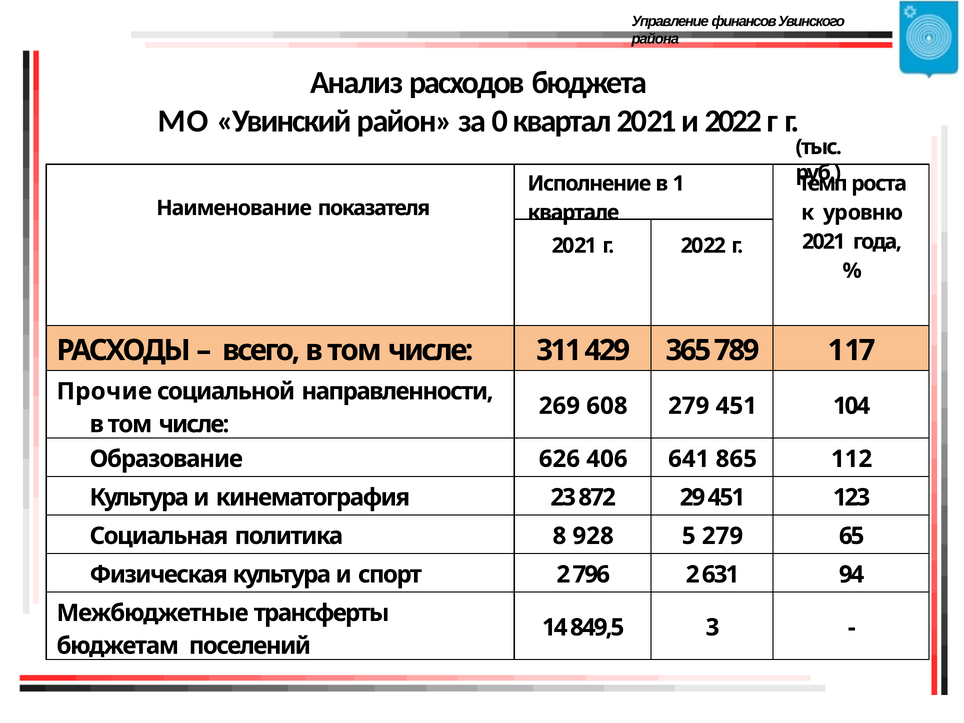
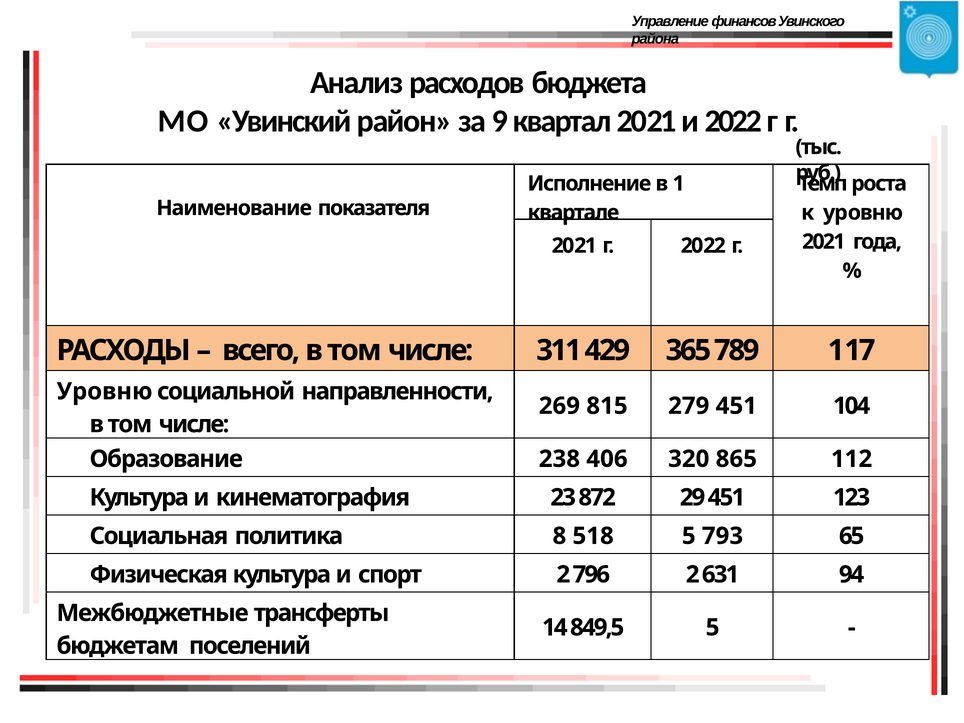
0: 0 -> 9
Прочие at (104, 391): Прочие -> Уровню
608: 608 -> 815
626: 626 -> 238
641: 641 -> 320
928: 928 -> 518
5 279: 279 -> 793
849,5 3: 3 -> 5
